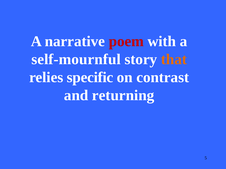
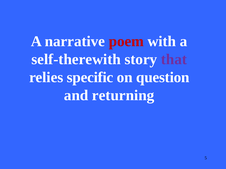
self-mournful: self-mournful -> self-therewith
that colour: orange -> purple
contrast: contrast -> question
